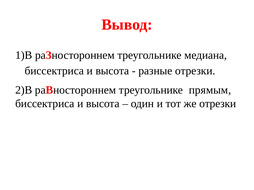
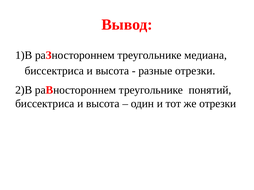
прямым: прямым -> понятий
